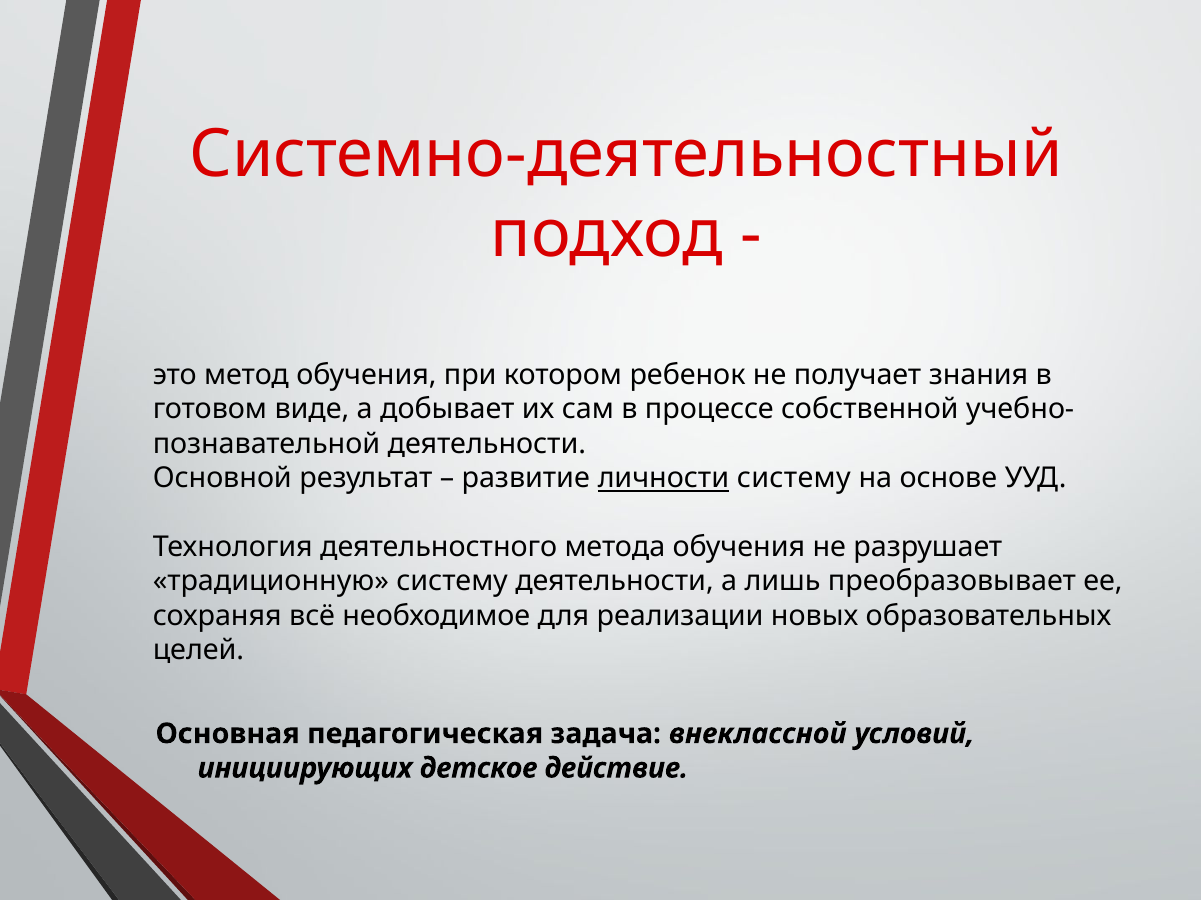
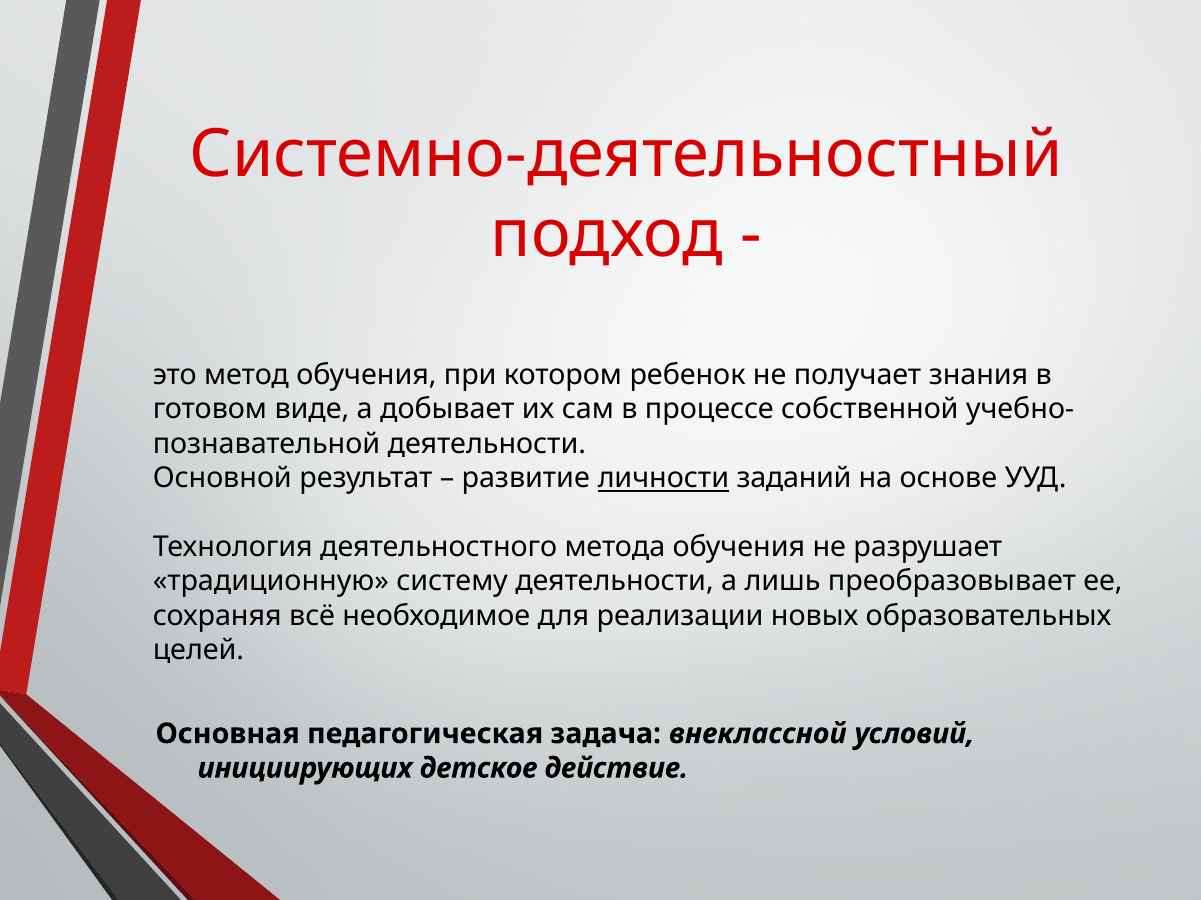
личности систему: систему -> заданий
